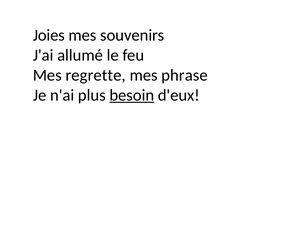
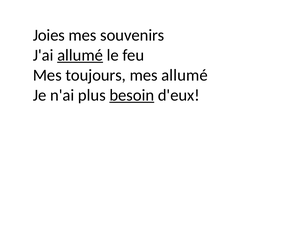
allumé at (80, 55) underline: none -> present
regrette: regrette -> toujours
mes phrase: phrase -> allumé
